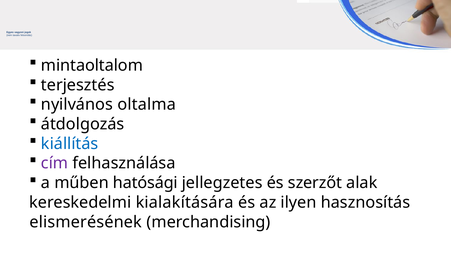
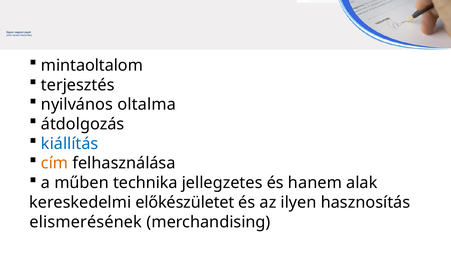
cím colour: purple -> orange
hatósági: hatósági -> technika
szerzőt: szerzőt -> hanem
kialakítására: kialakítására -> előkészületet
